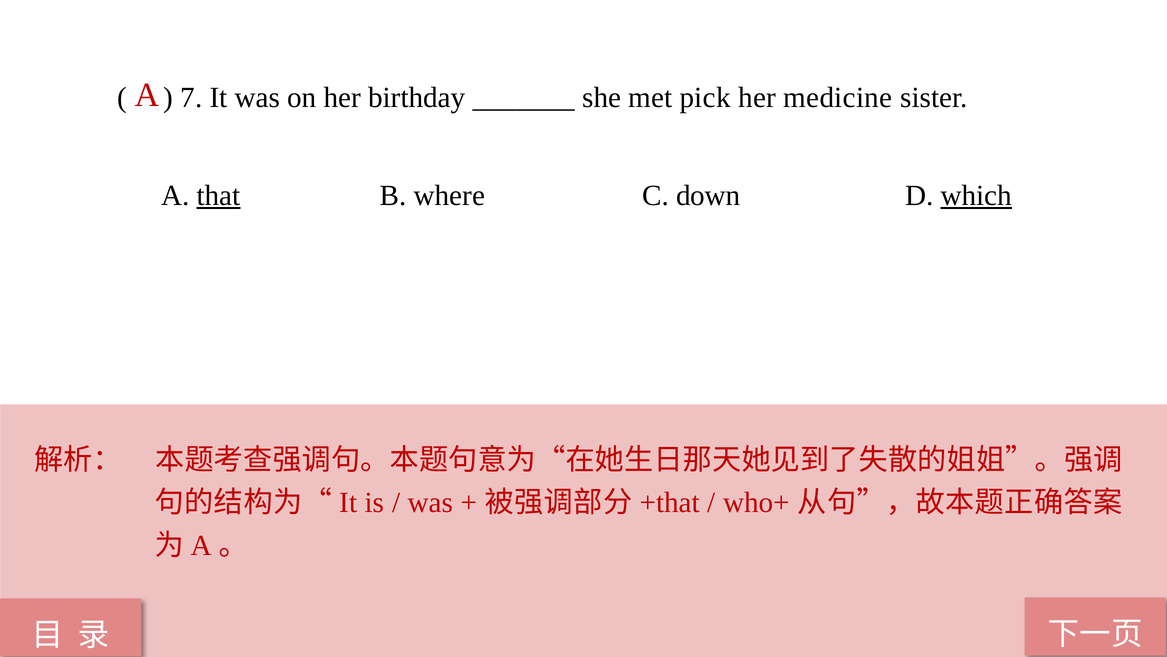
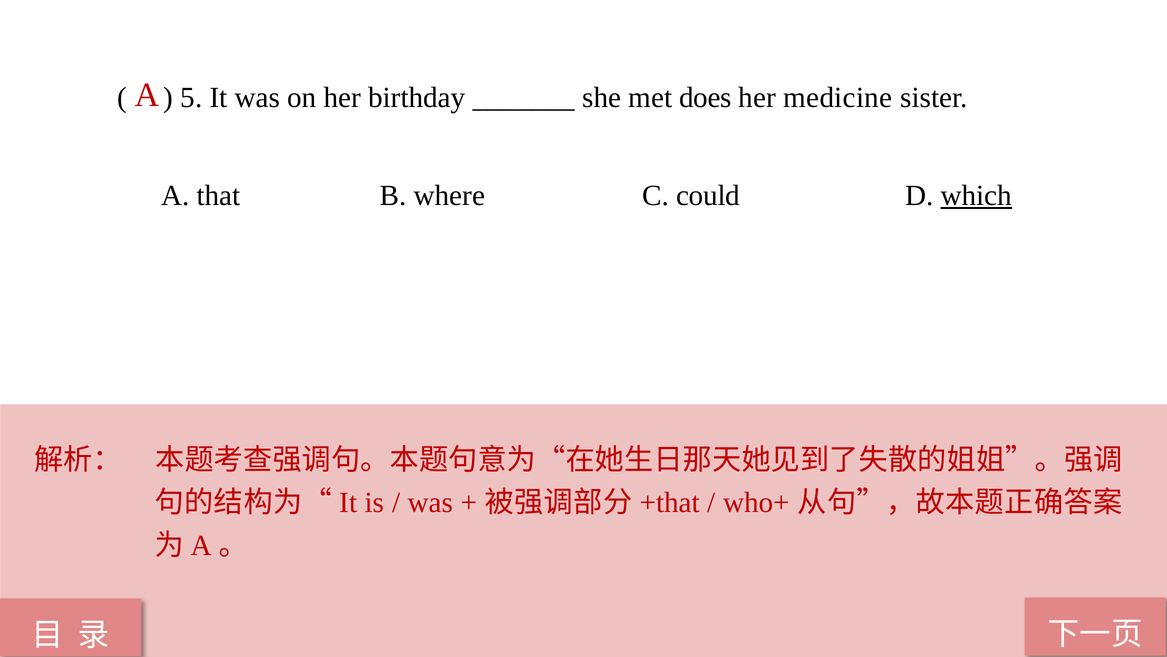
7: 7 -> 5
pick: pick -> does
that underline: present -> none
down: down -> could
